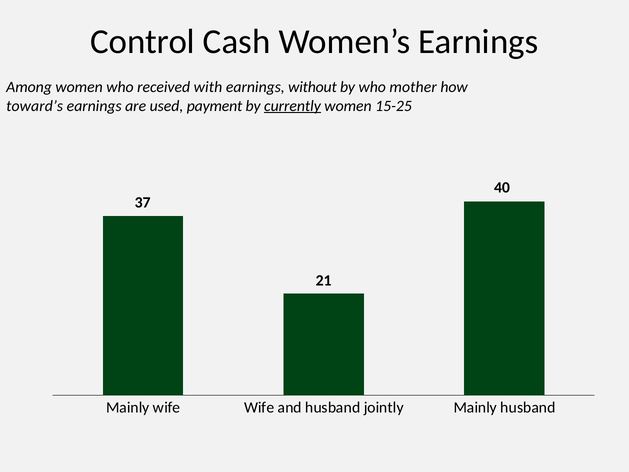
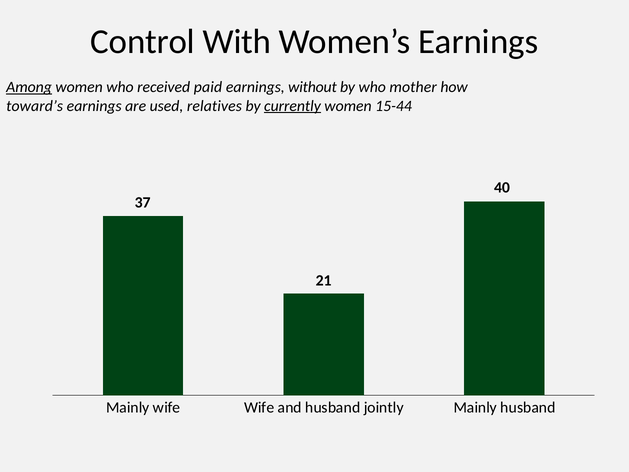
Cash: Cash -> With
Among underline: none -> present
with: with -> paid
payment: payment -> relatives
15-25: 15-25 -> 15-44
